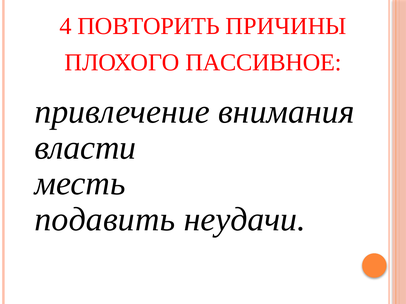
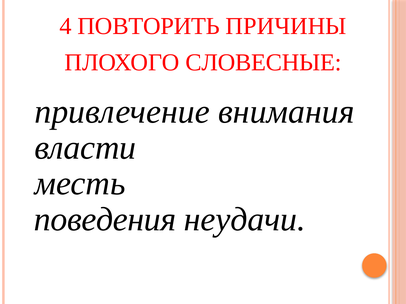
ПАССИВНОЕ: ПАССИВНОЕ -> СЛОВЕСНЫЕ
подавить: подавить -> поведения
